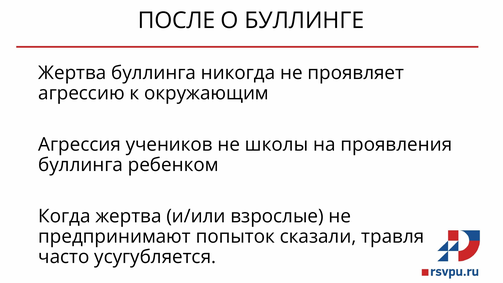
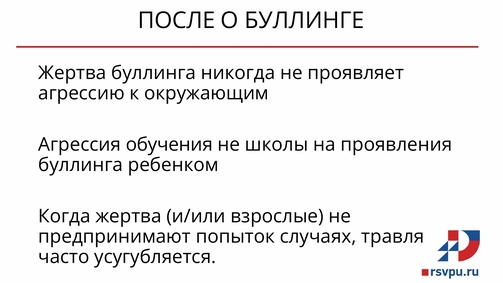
учеников: учеников -> обучения
сказали: сказали -> случаях
